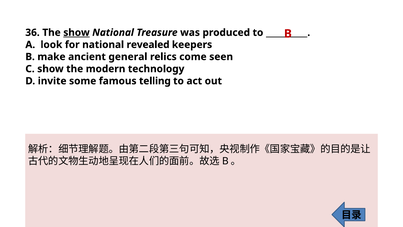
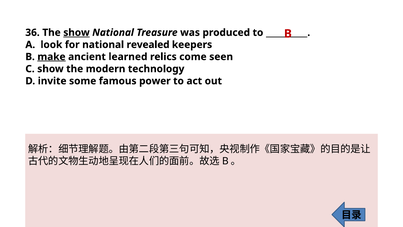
make underline: none -> present
general: general -> learned
telling: telling -> power
